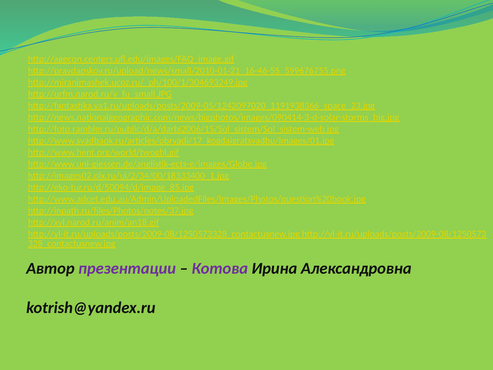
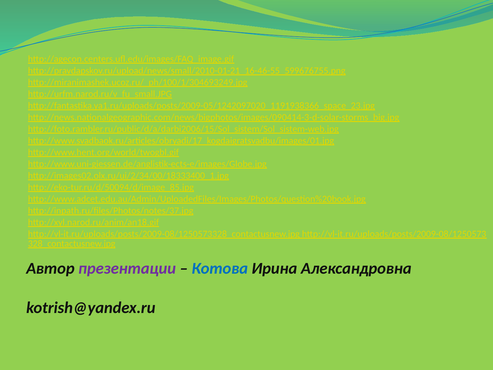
Котова colour: purple -> blue
